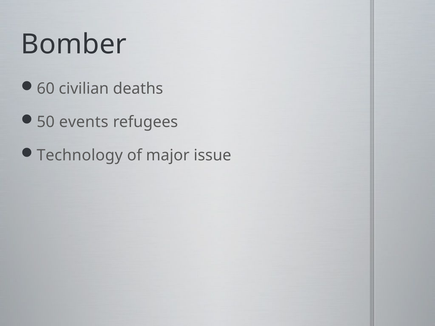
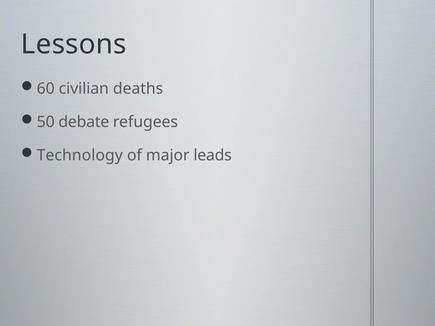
Bomber: Bomber -> Lessons
events: events -> debate
issue: issue -> leads
